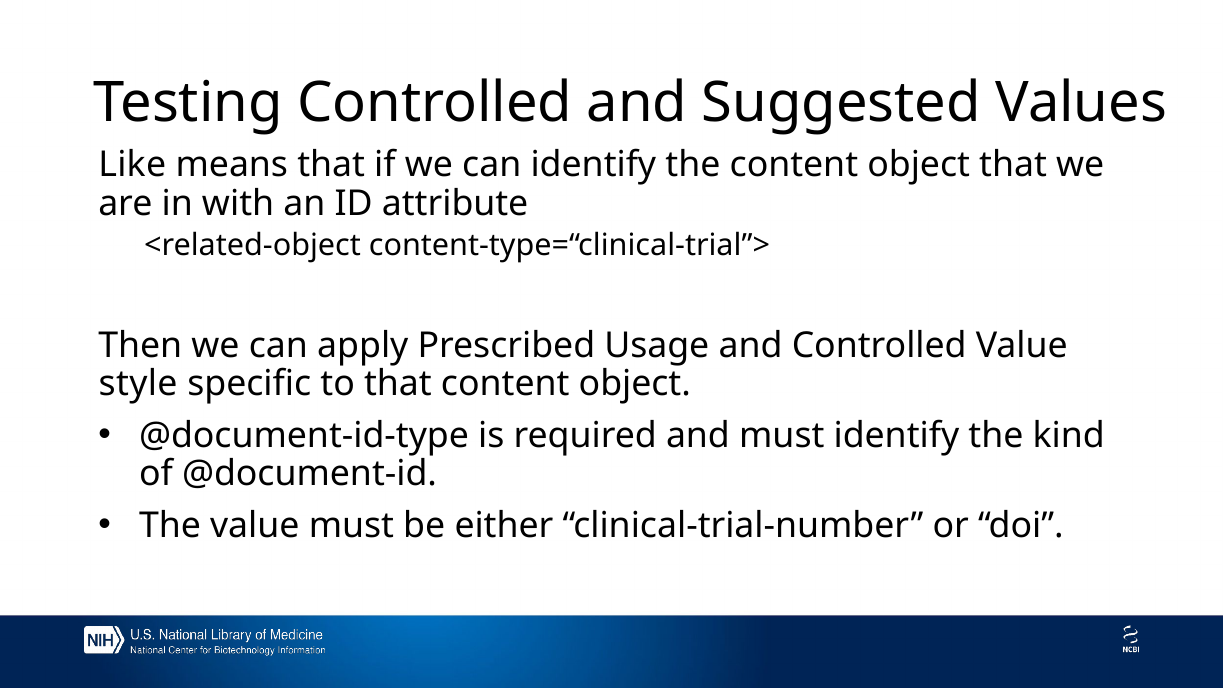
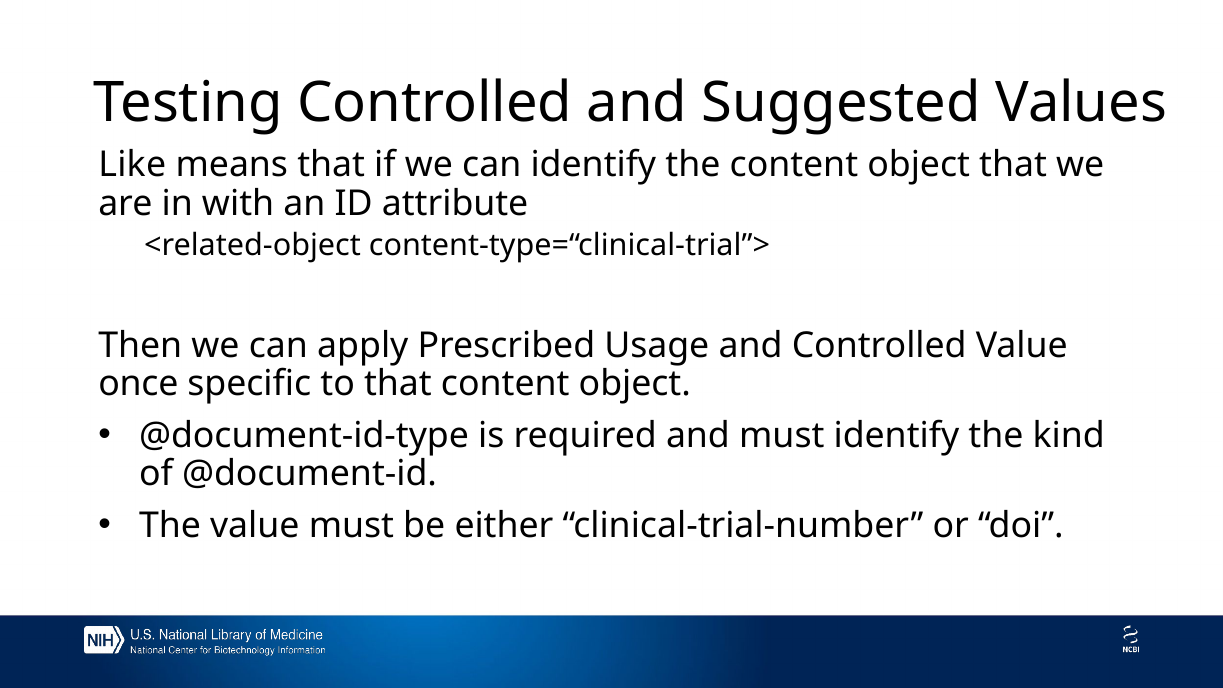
style: style -> once
